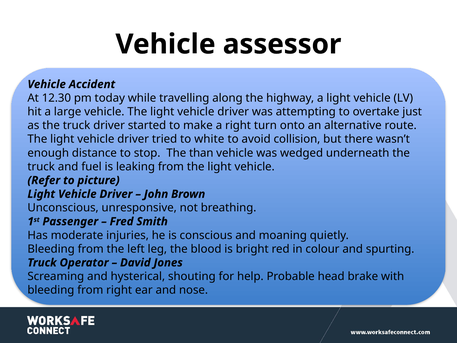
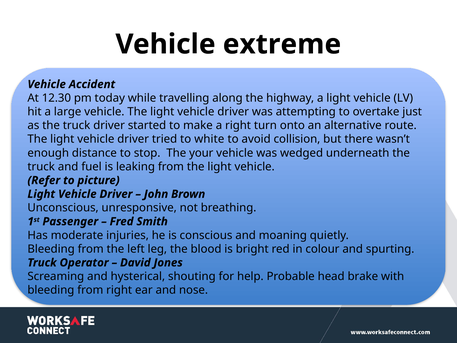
assessor: assessor -> extreme
than: than -> your
